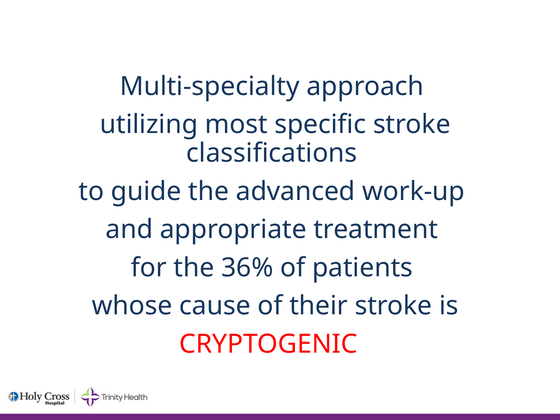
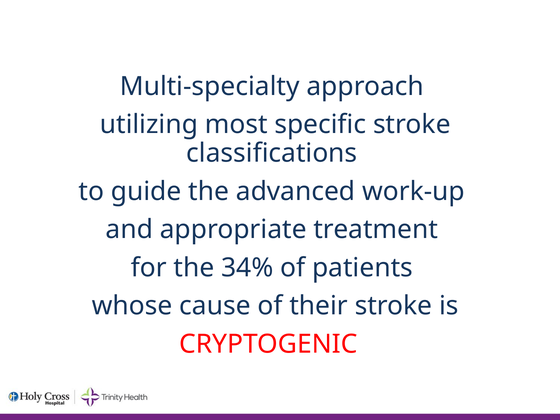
36%: 36% -> 34%
